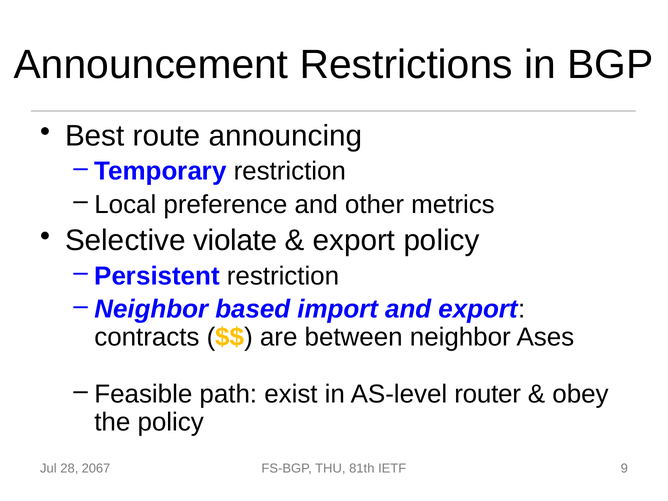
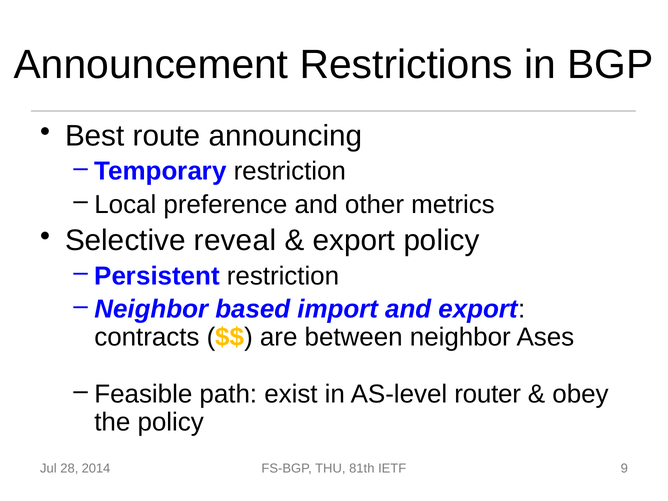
violate: violate -> reveal
2067: 2067 -> 2014
